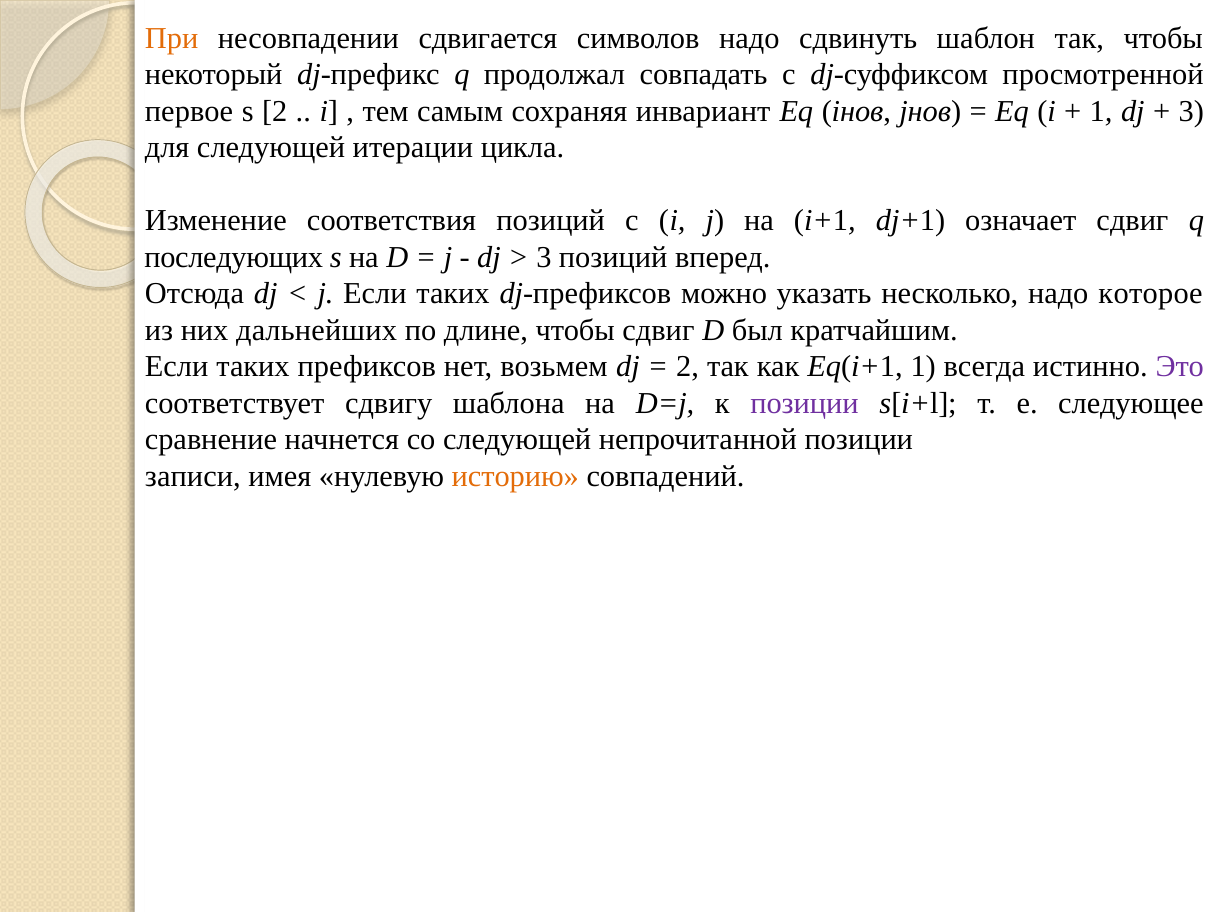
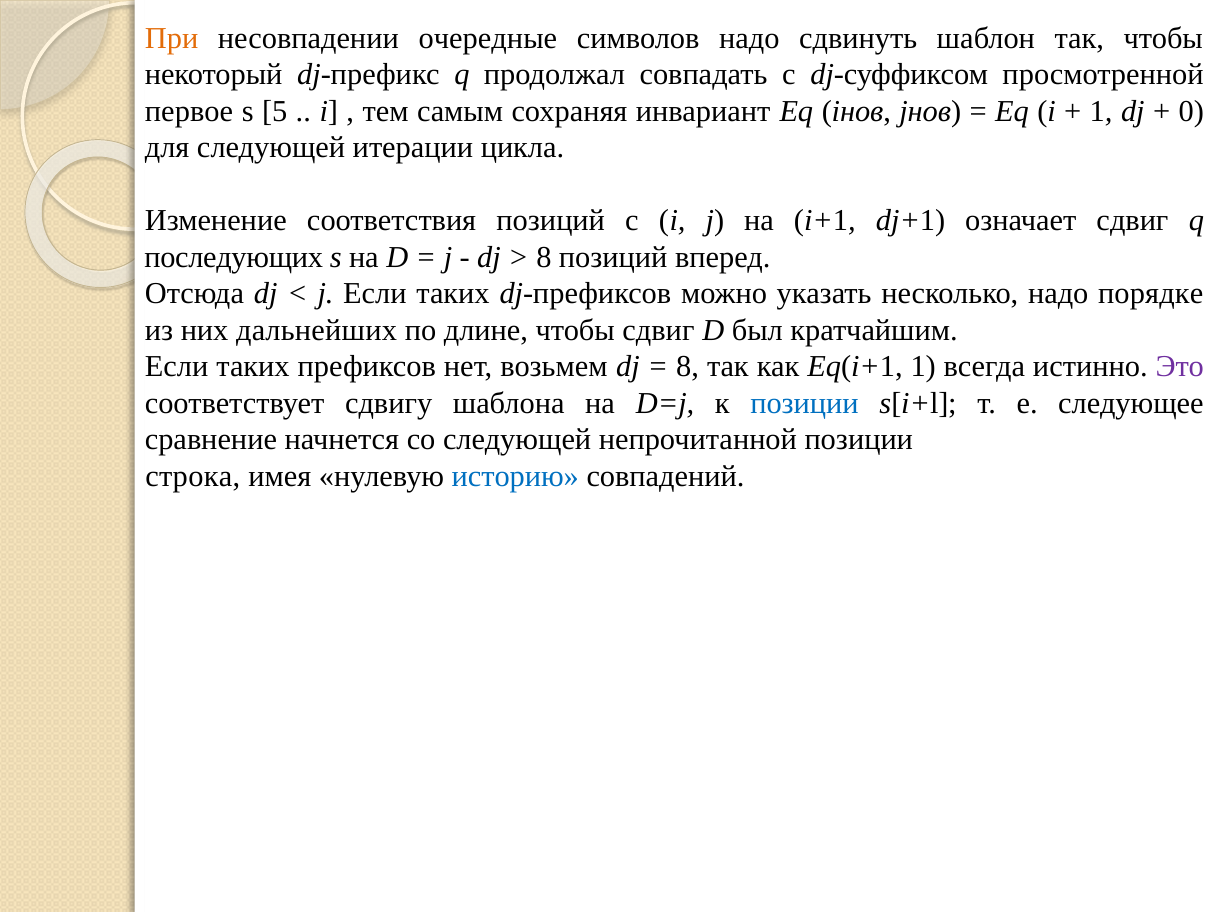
сдвигается: сдвигается -> очередные
s 2: 2 -> 5
3 at (1191, 111): 3 -> 0
3 at (544, 257): 3 -> 8
которое: которое -> порядке
2 at (688, 367): 2 -> 8
позиции at (804, 403) colour: purple -> blue
записи: записи -> строка
историю colour: orange -> blue
